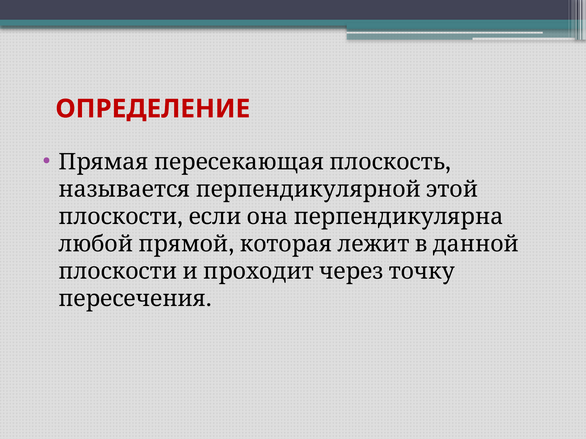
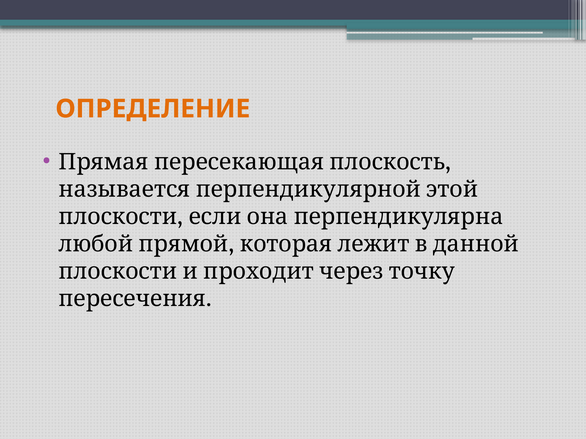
ОПРЕДЕЛЕНИЕ colour: red -> orange
